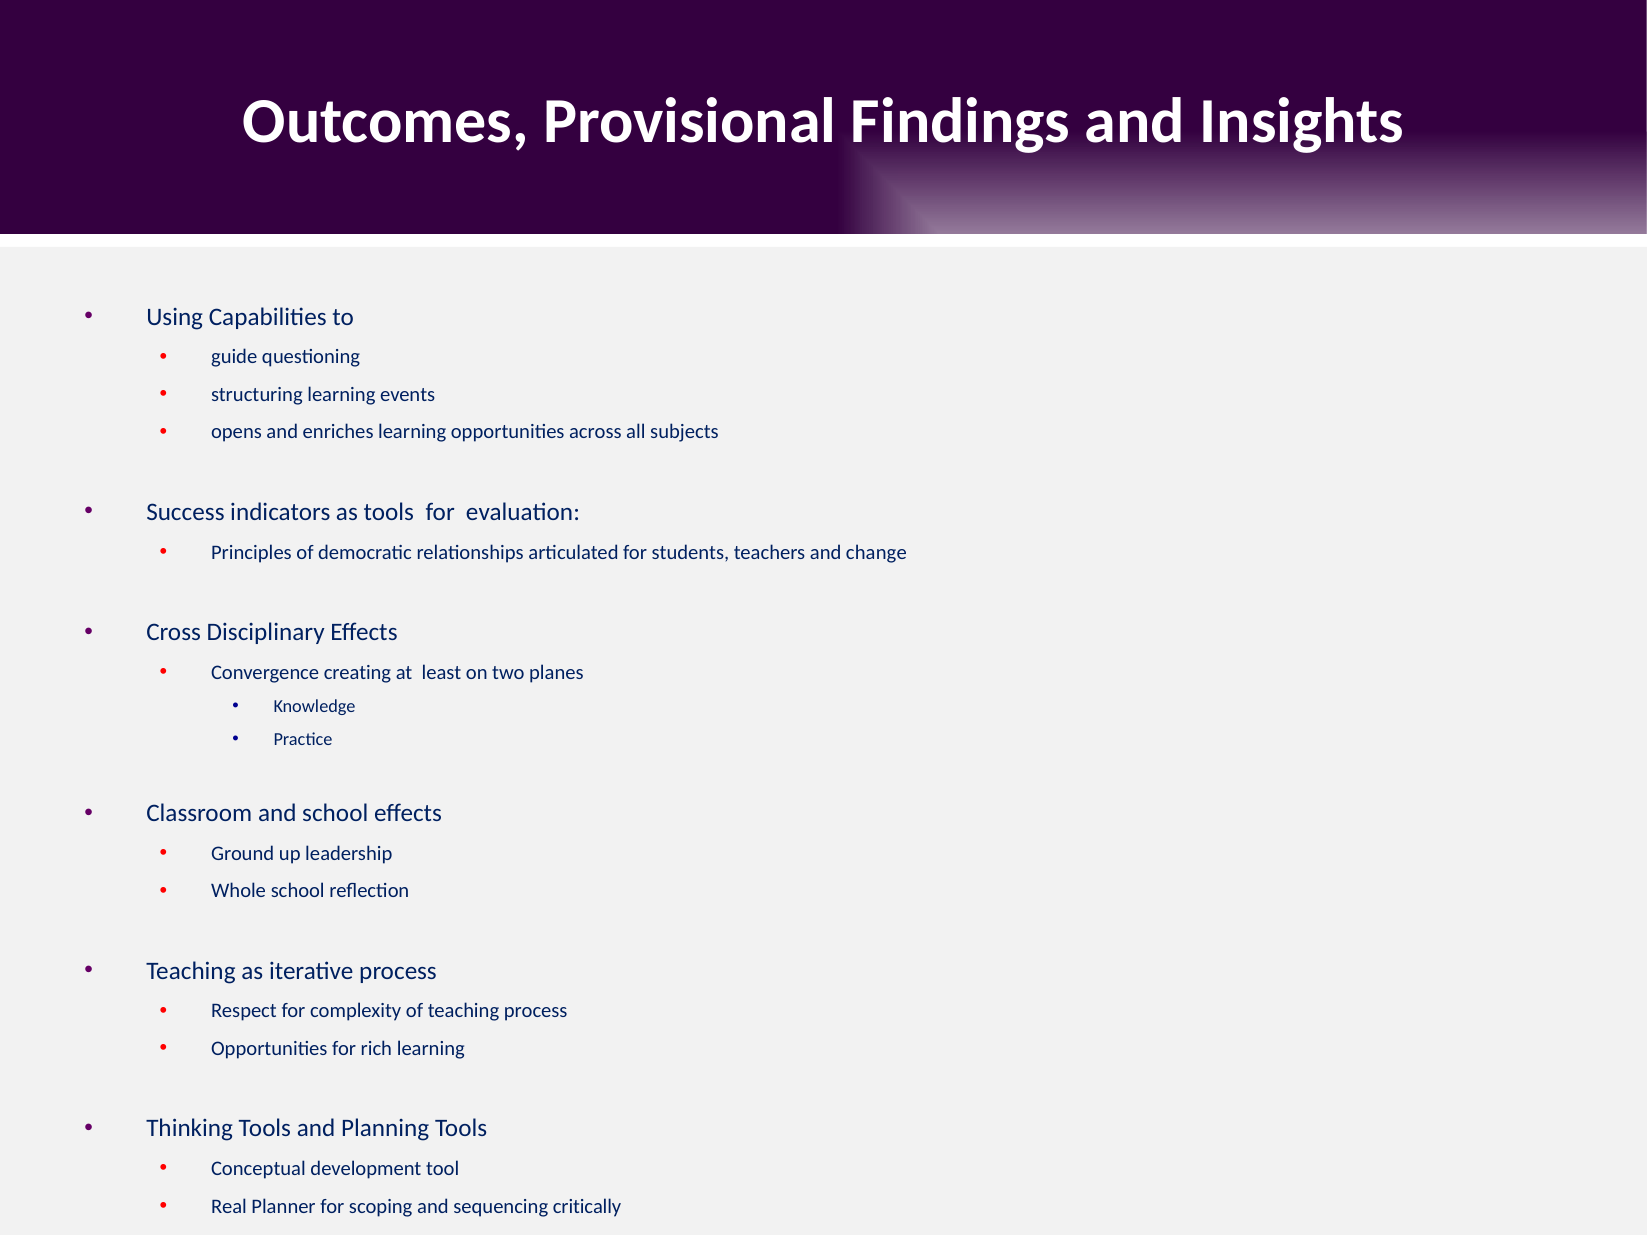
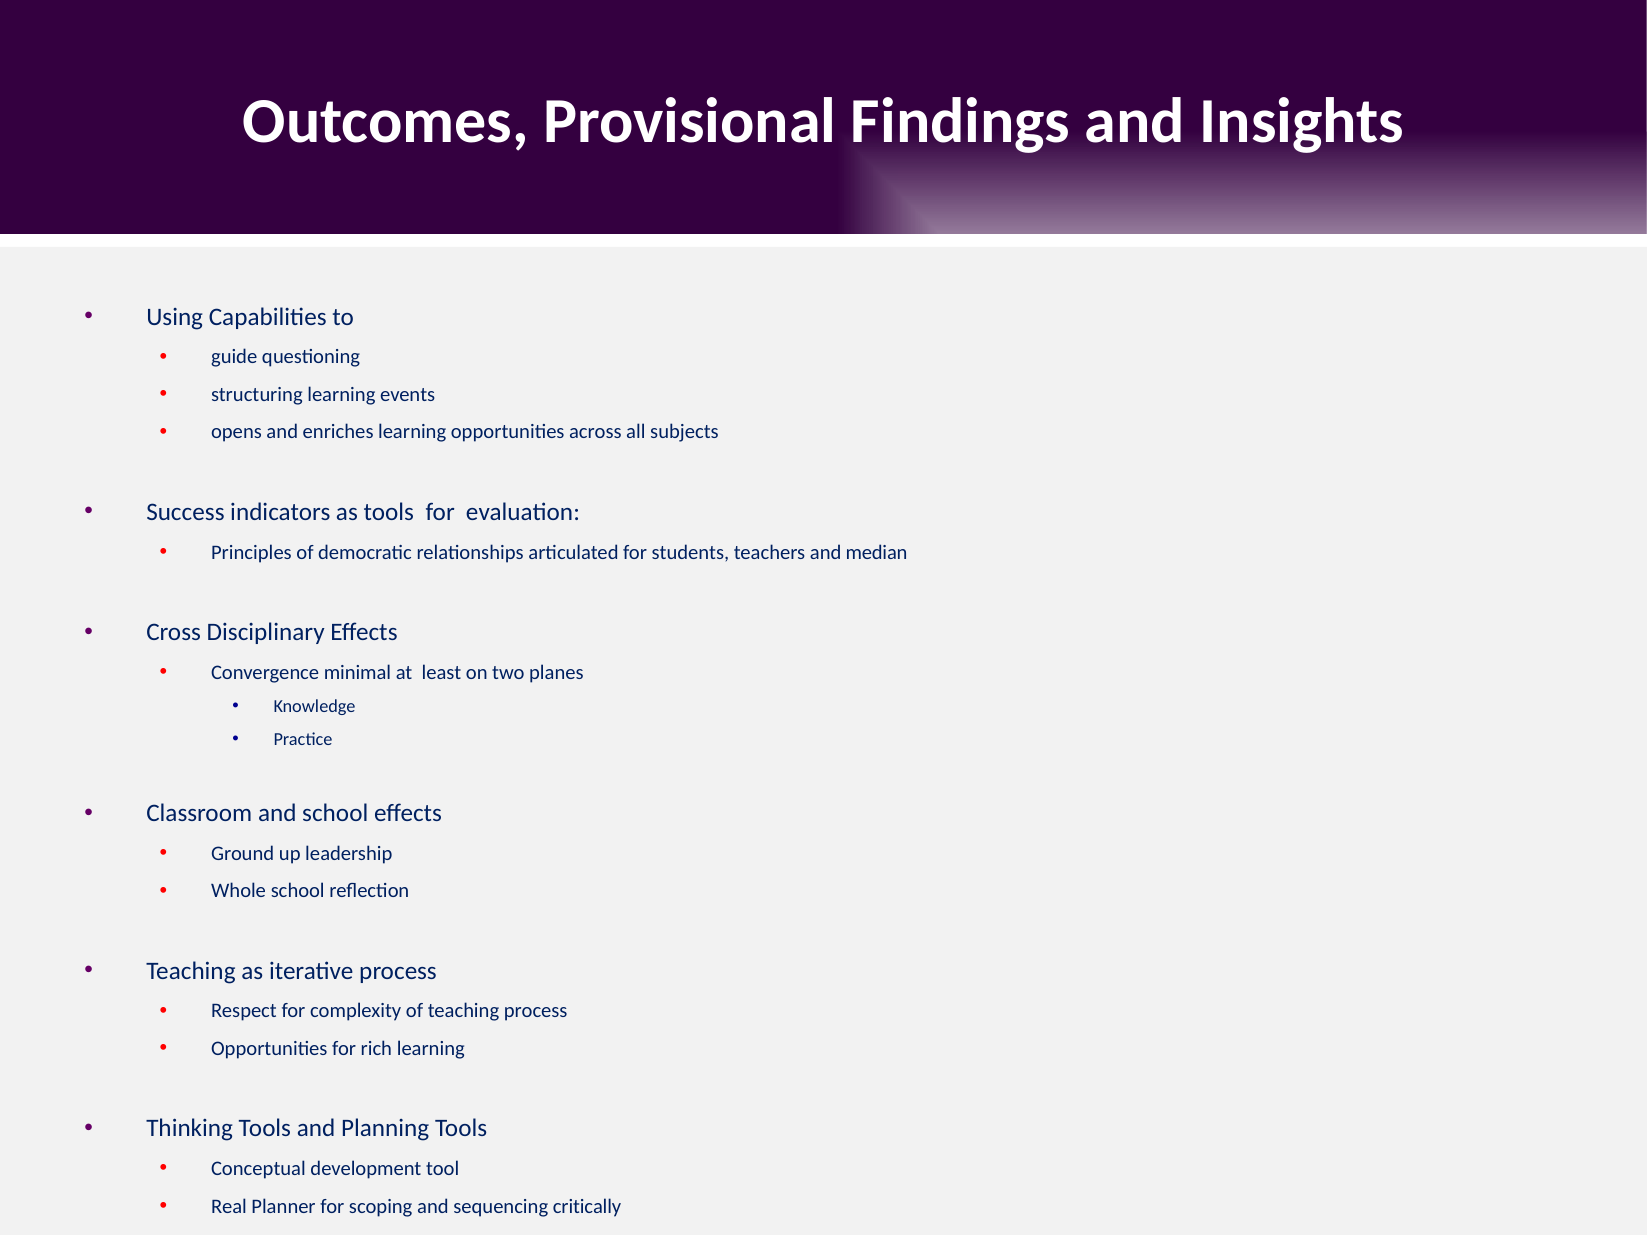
change: change -> median
creating: creating -> minimal
